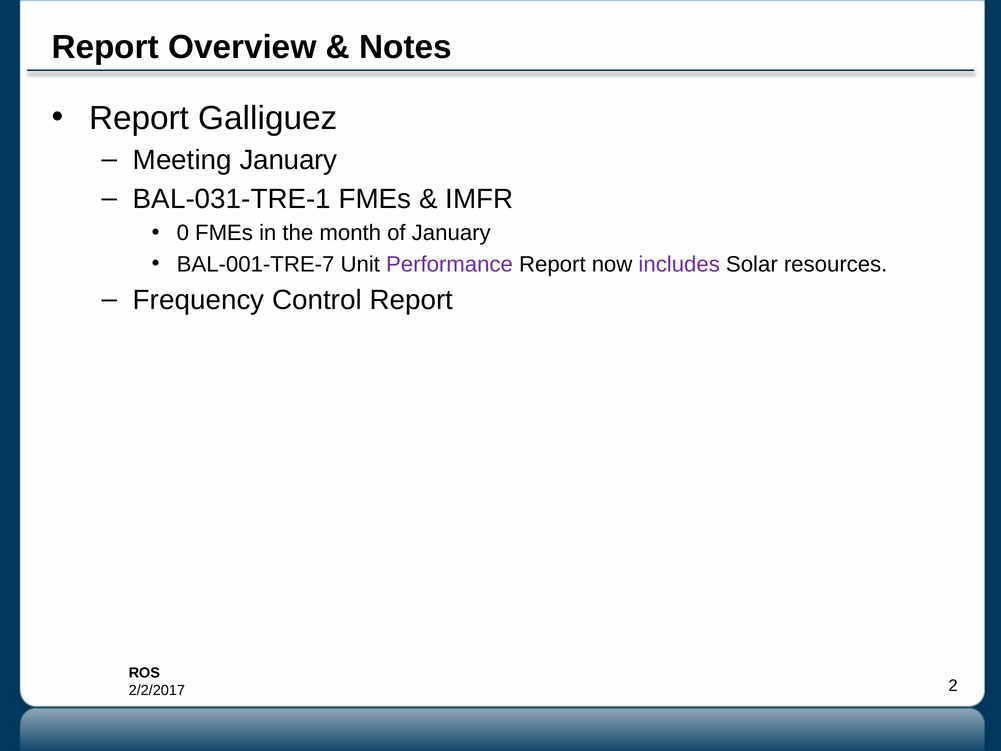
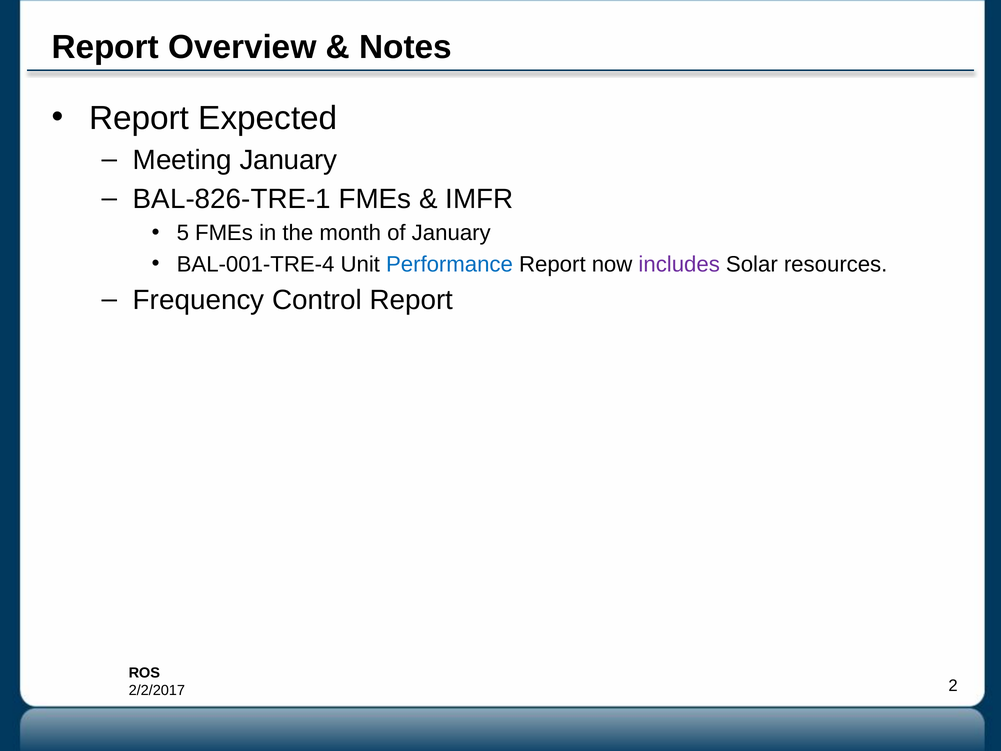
Galliguez: Galliguez -> Expected
BAL-031-TRE-1: BAL-031-TRE-1 -> BAL-826-TRE-1
0: 0 -> 5
BAL-001-TRE-7: BAL-001-TRE-7 -> BAL-001-TRE-4
Performance colour: purple -> blue
